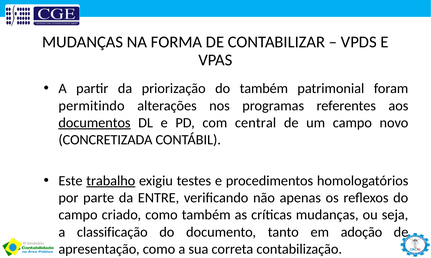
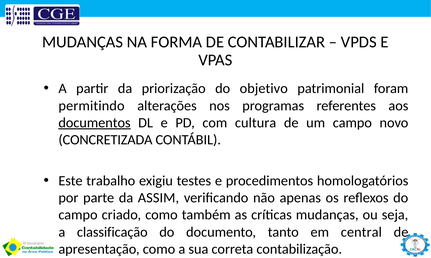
do também: também -> objetivo
central: central -> cultura
trabalho underline: present -> none
ENTRE: ENTRE -> ASSIM
adoção: adoção -> central
